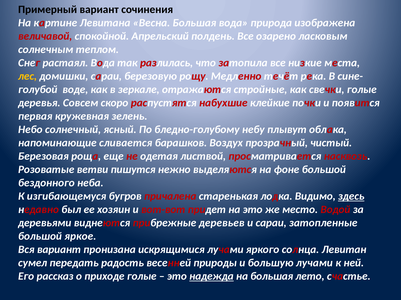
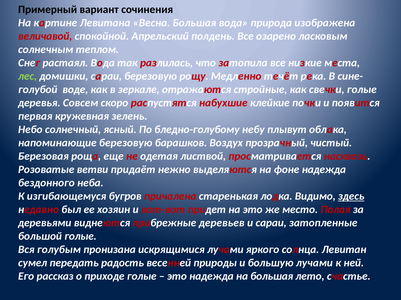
лес colour: yellow -> light green
напоминающие сливается: сливается -> березовую
пишутся: пишутся -> придаёт
фоне большой: большой -> надежда
Водой: Водой -> Полая
большой яркое: яркое -> голые
Вся вариант: вариант -> голубым
надежда at (211, 277) underline: present -> none
